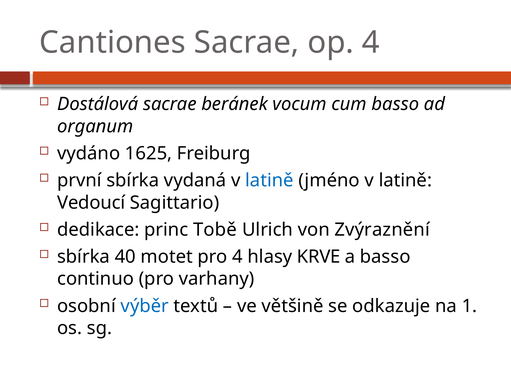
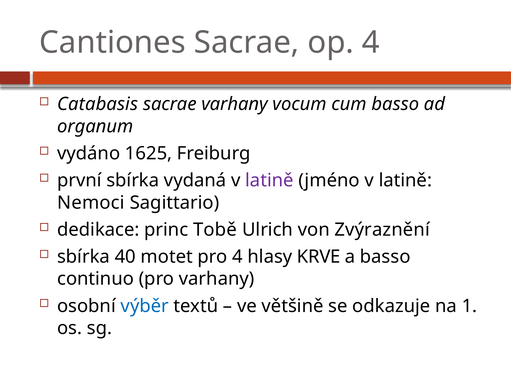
Dostálová: Dostálová -> Catabasis
sacrae beránek: beránek -> varhany
latině at (269, 181) colour: blue -> purple
Vedoucí: Vedoucí -> Nemoci
